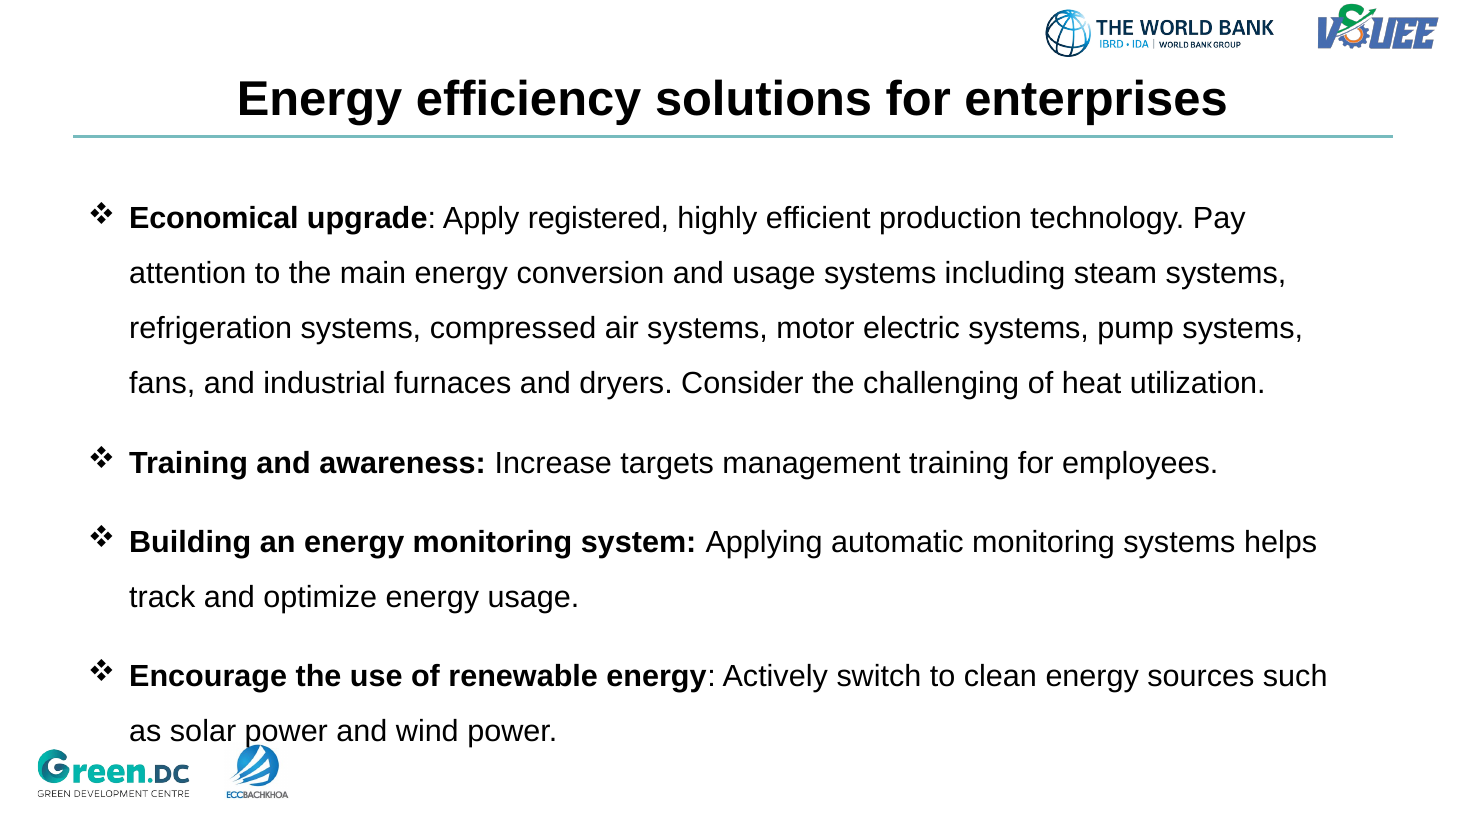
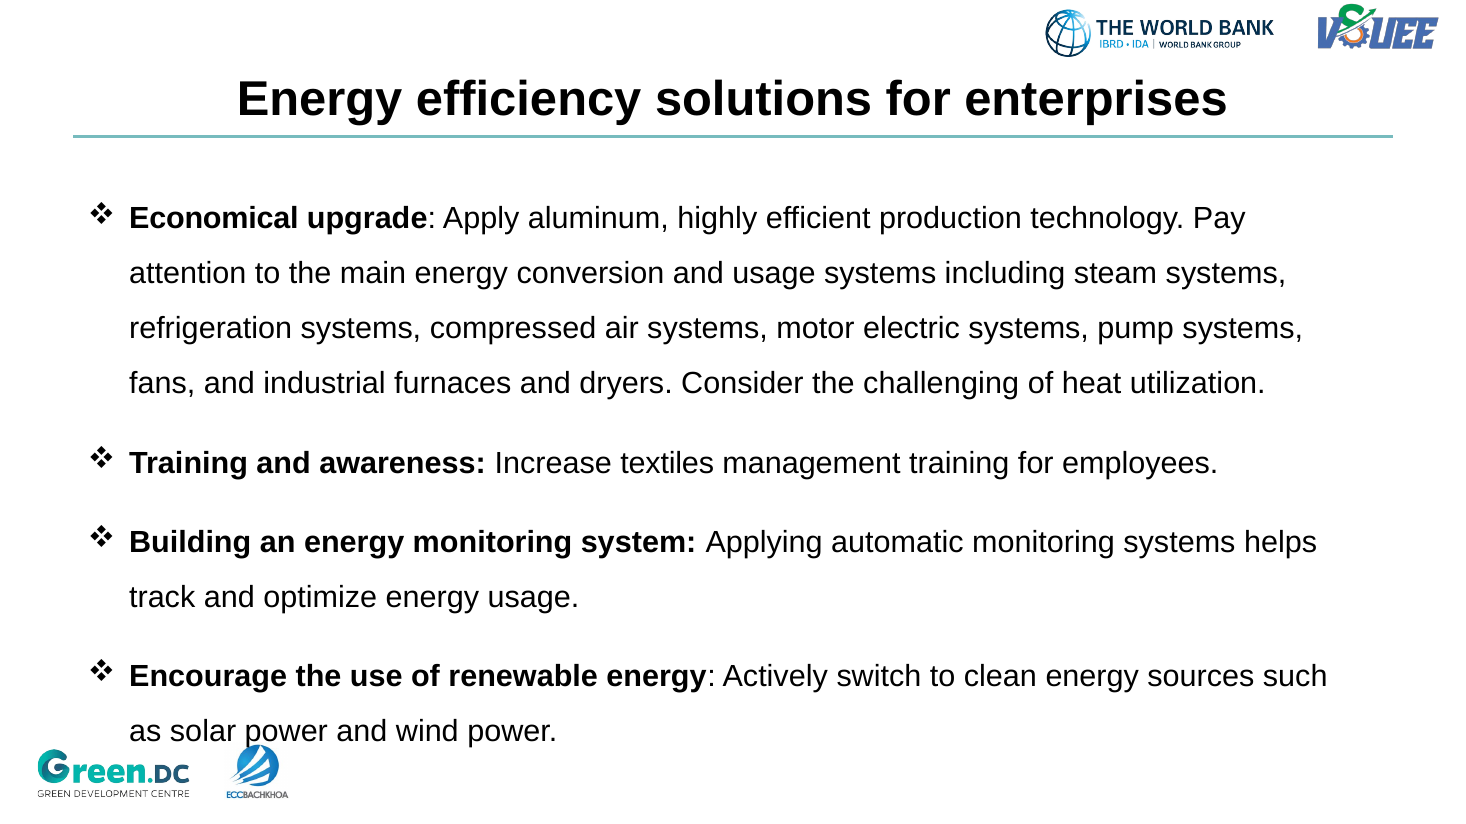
registered: registered -> aluminum
targets: targets -> textiles
